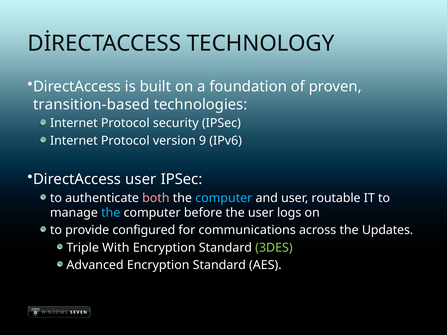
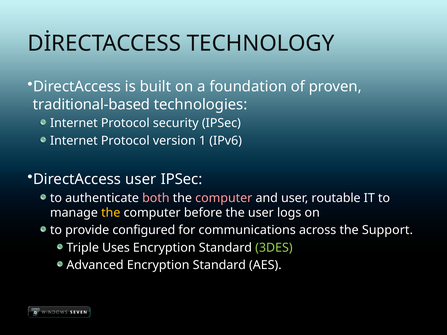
transition-based: transition-based -> traditional-based
9: 9 -> 1
computer at (224, 198) colour: light blue -> pink
the at (111, 213) colour: light blue -> yellow
Updates: Updates -> Support
With: With -> Uses
